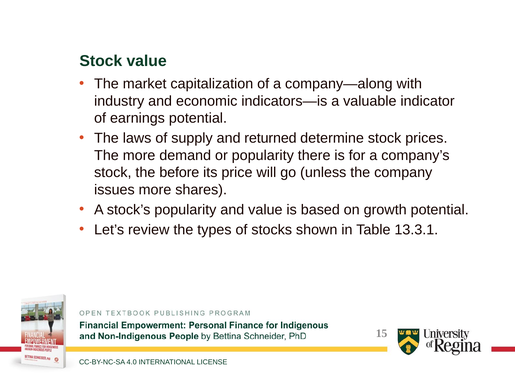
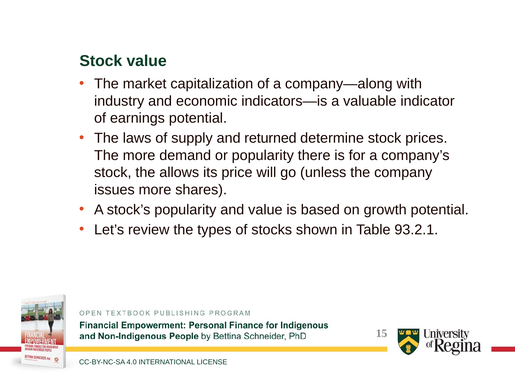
before: before -> allows
13.3.1: 13.3.1 -> 93.2.1
